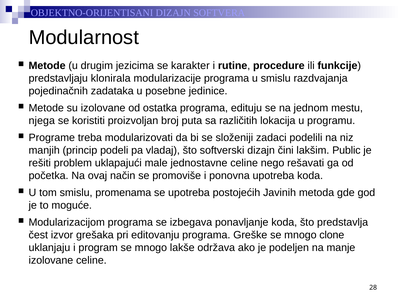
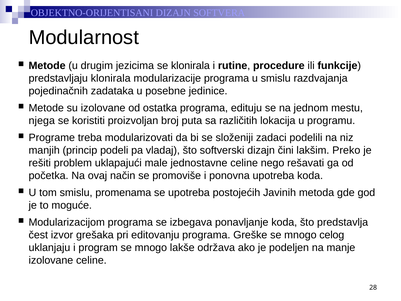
se karakter: karakter -> klonirala
Public: Public -> Preko
clone: clone -> celog
